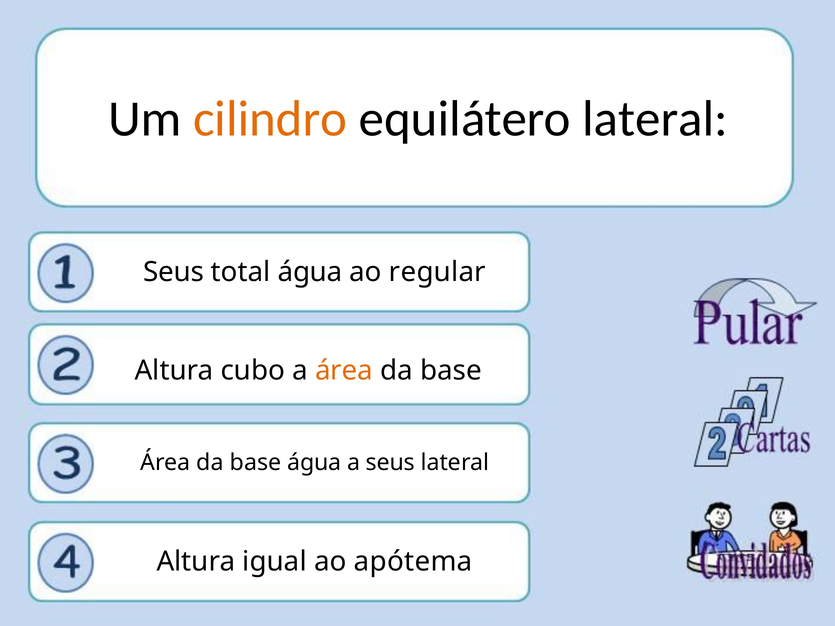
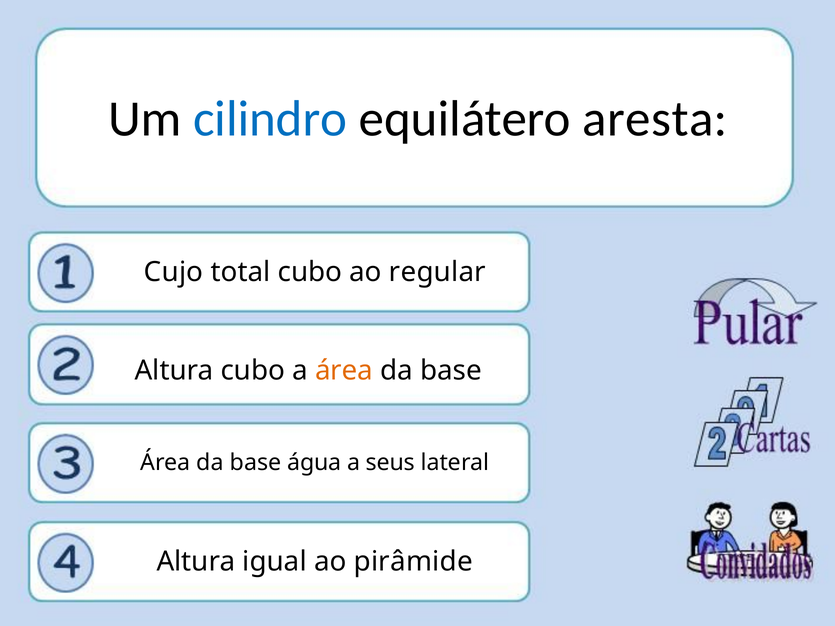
cilindro colour: orange -> blue
equilátero lateral: lateral -> aresta
Seus at (174, 272): Seus -> Cujo
total água: água -> cubo
apótema: apótema -> pirâmide
